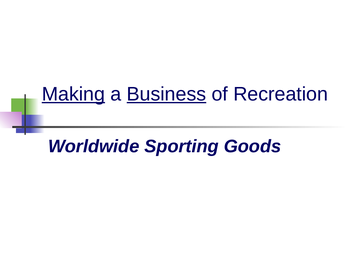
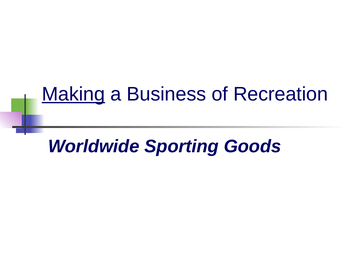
Business underline: present -> none
